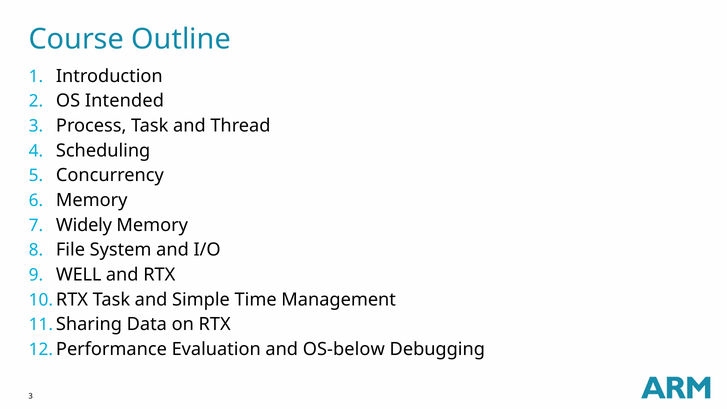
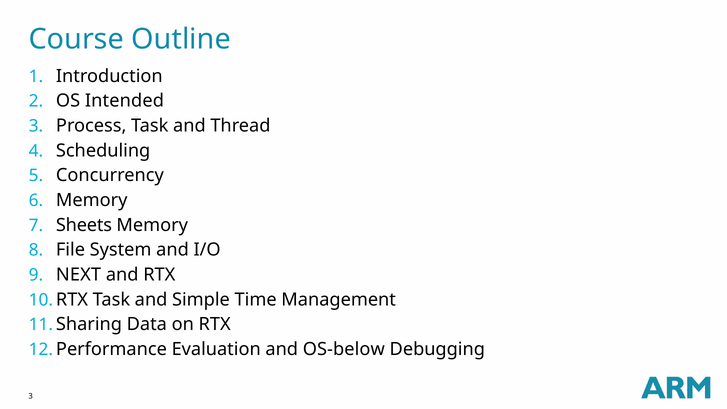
Widely: Widely -> Sheets
WELL: WELL -> NEXT
